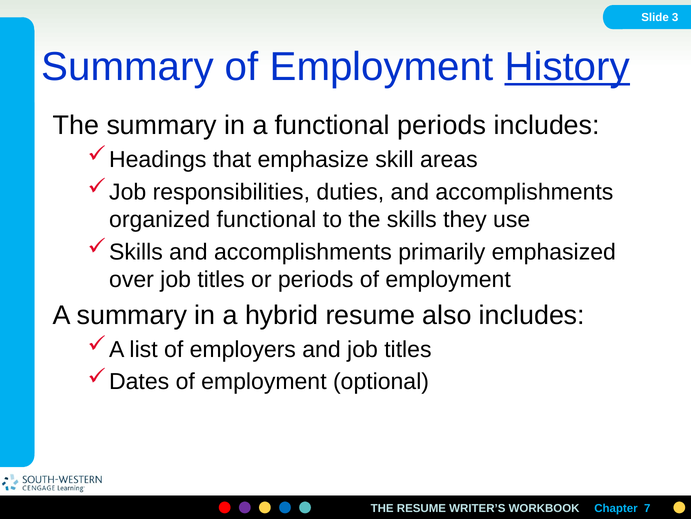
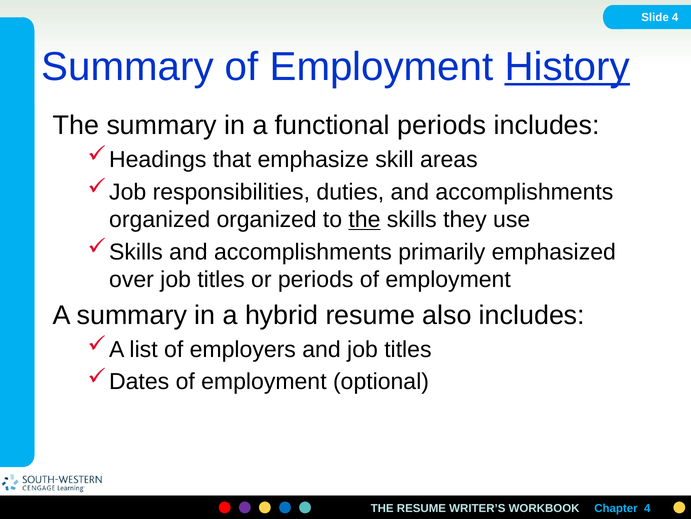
Slide 3: 3 -> 4
organized functional: functional -> organized
the at (364, 219) underline: none -> present
Chapter 7: 7 -> 4
